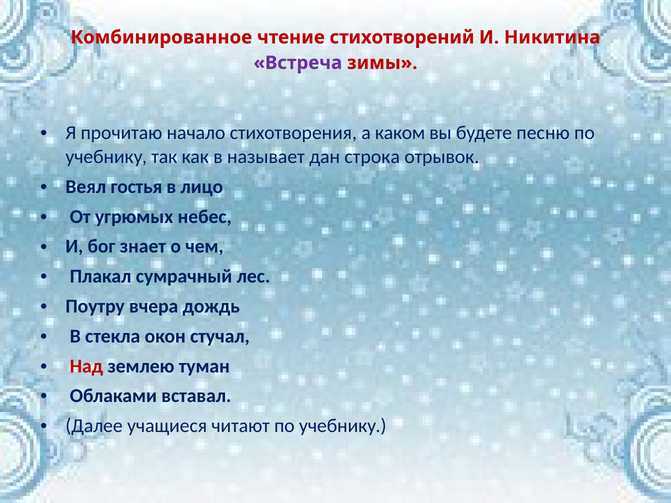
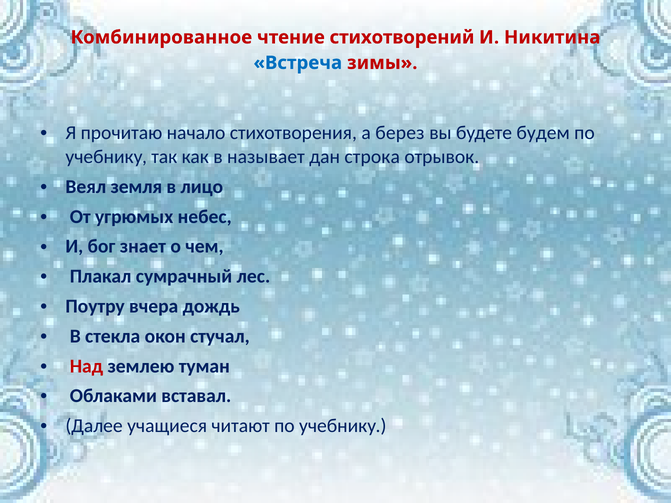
Встреча colour: purple -> blue
каком: каком -> берез
песню: песню -> будем
гостья: гостья -> земля
